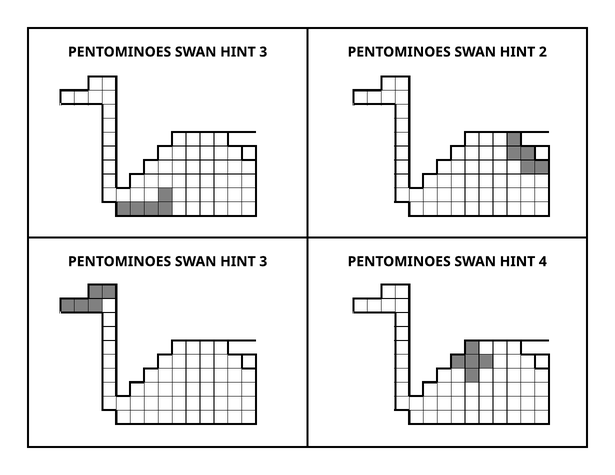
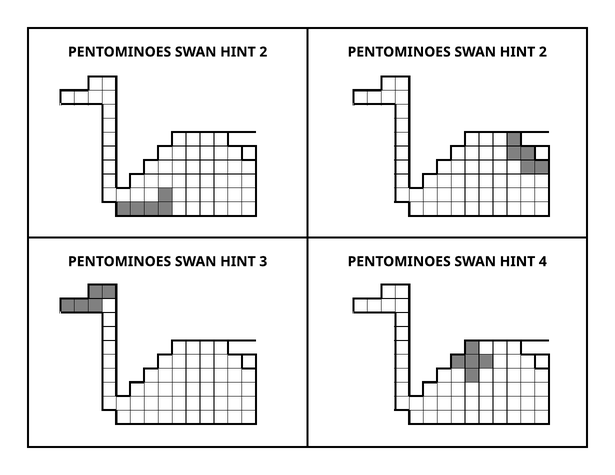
3 at (263, 52): 3 -> 2
